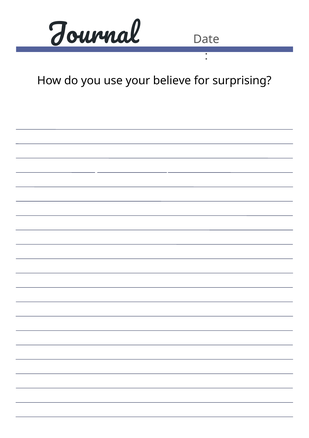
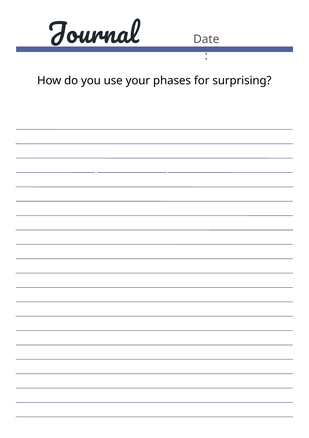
believe: believe -> phases
